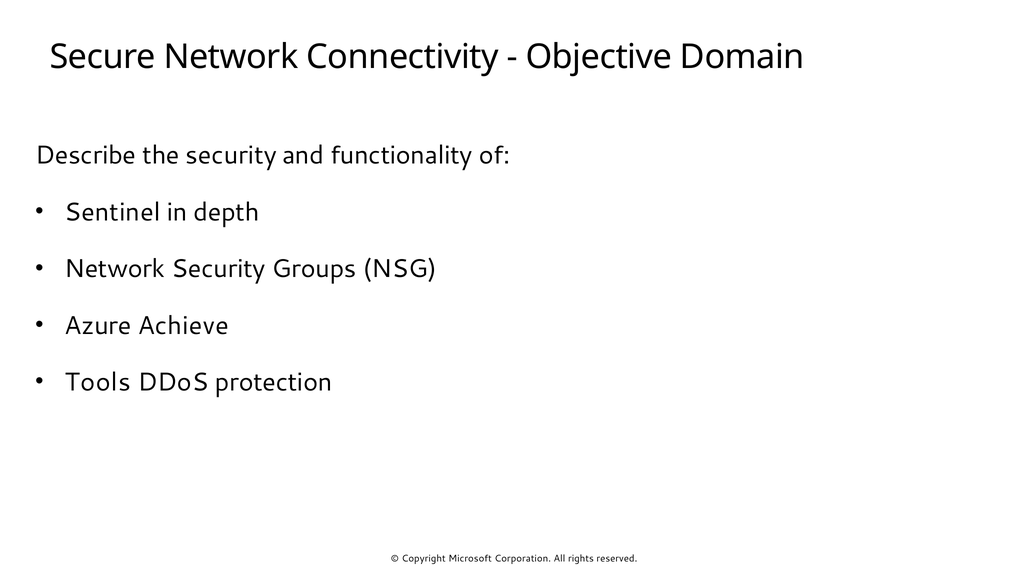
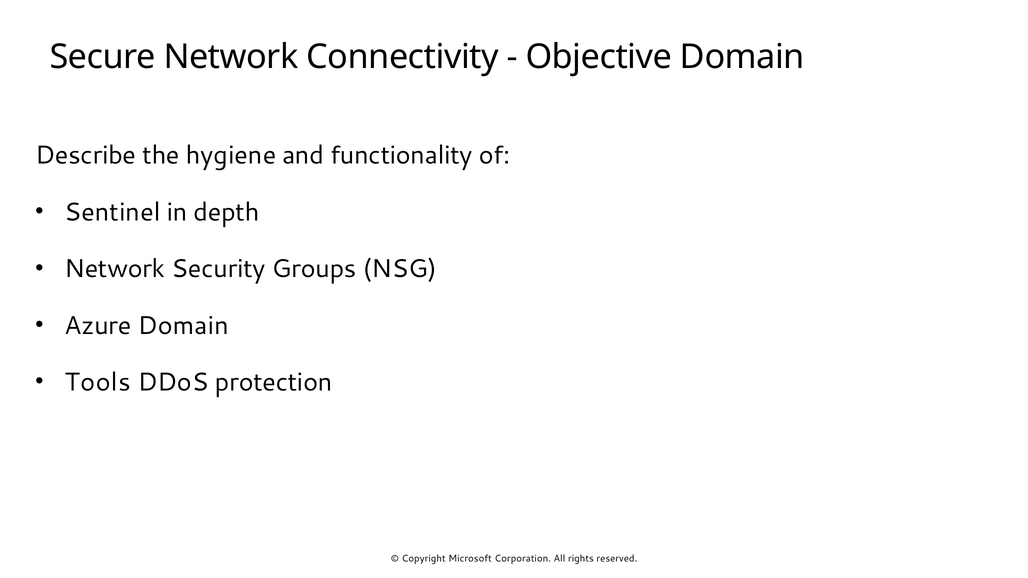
the security: security -> hygiene
Azure Achieve: Achieve -> Domain
